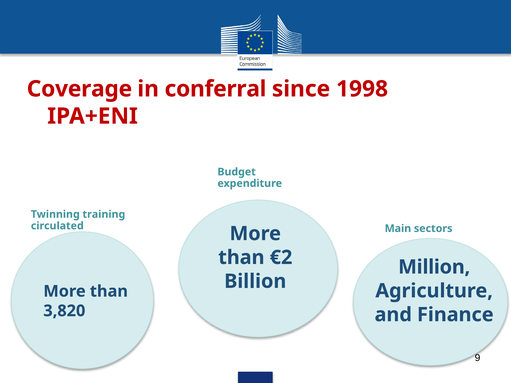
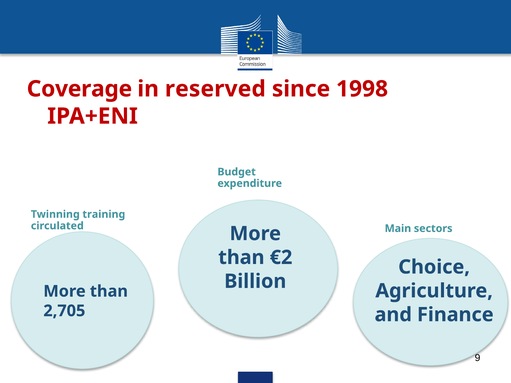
conferral: conferral -> reserved
Million: Million -> Choice
3,820: 3,820 -> 2,705
